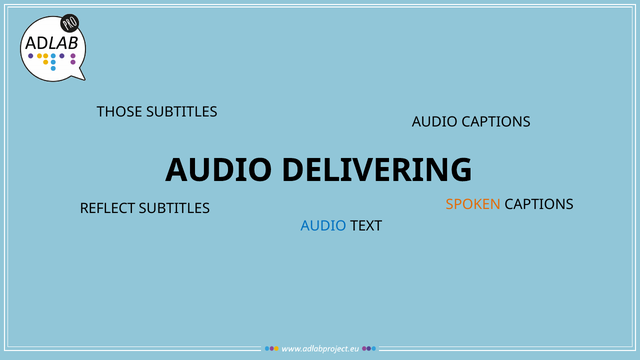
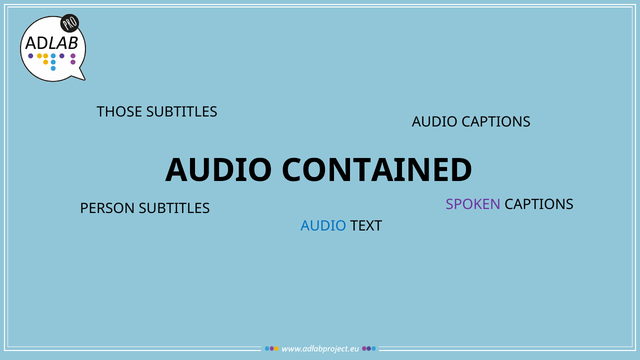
DELIVERING: DELIVERING -> CONTAINED
SPOKEN colour: orange -> purple
REFLECT: REFLECT -> PERSON
